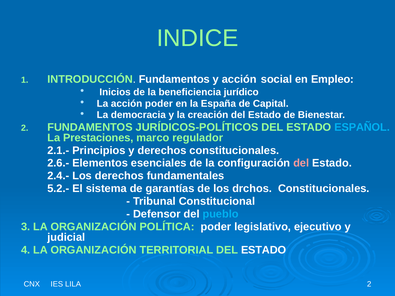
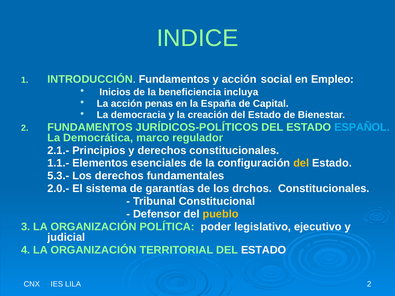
jurídico: jurídico -> incluya
acción poder: poder -> penas
Prestaciones: Prestaciones -> Democrática
2.6.-: 2.6.- -> 1.1.-
del at (301, 163) colour: pink -> yellow
2.4.-: 2.4.- -> 5.3.-
5.2.-: 5.2.- -> 2.0.-
pueblo colour: light blue -> yellow
